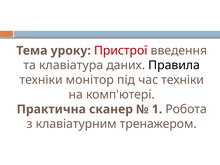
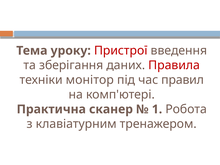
клавіатура: клавіатура -> зберігання
Правила colour: black -> red
час техніки: техніки -> правил
